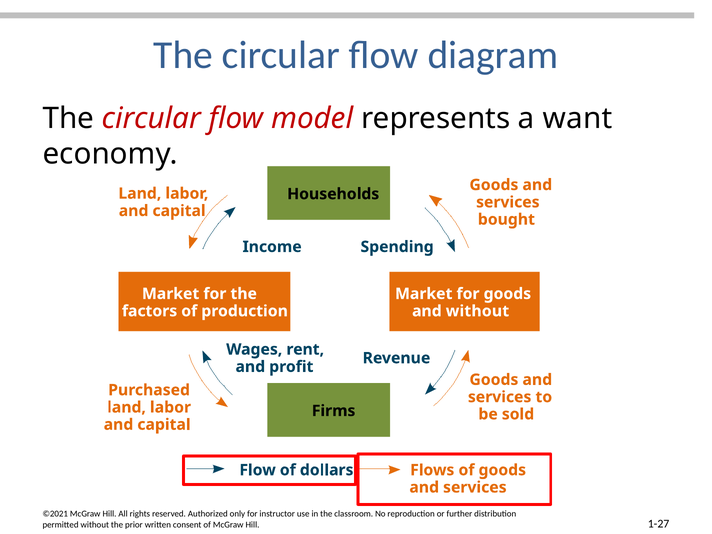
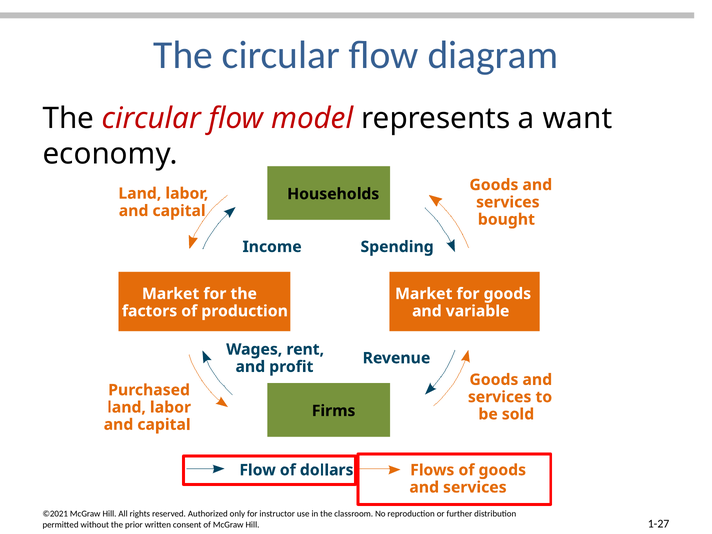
and without: without -> variable
